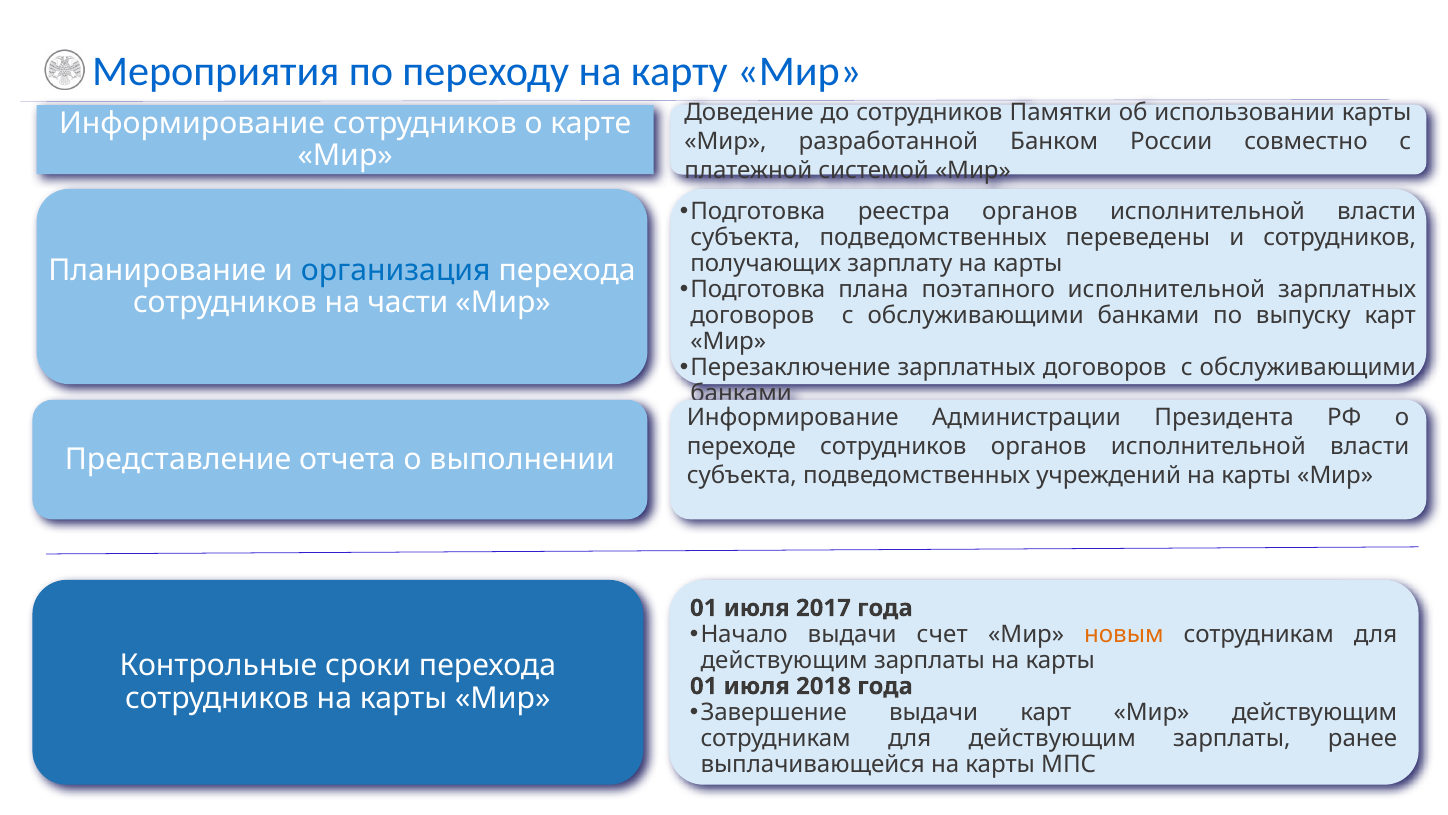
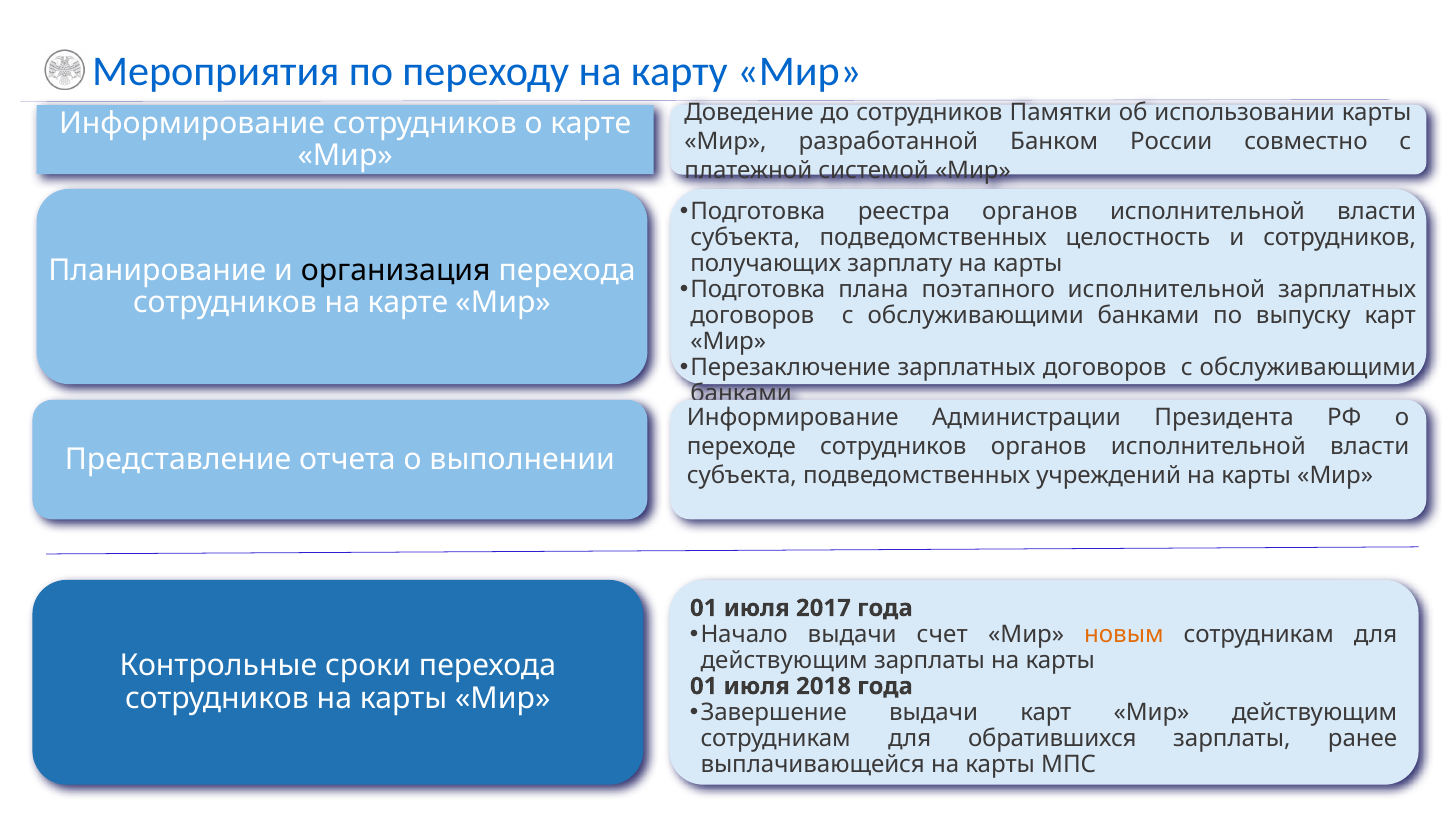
переведены: переведены -> целостность
организация colour: blue -> black
на части: части -> карте
действующим at (1052, 738): действующим -> обратившихся
